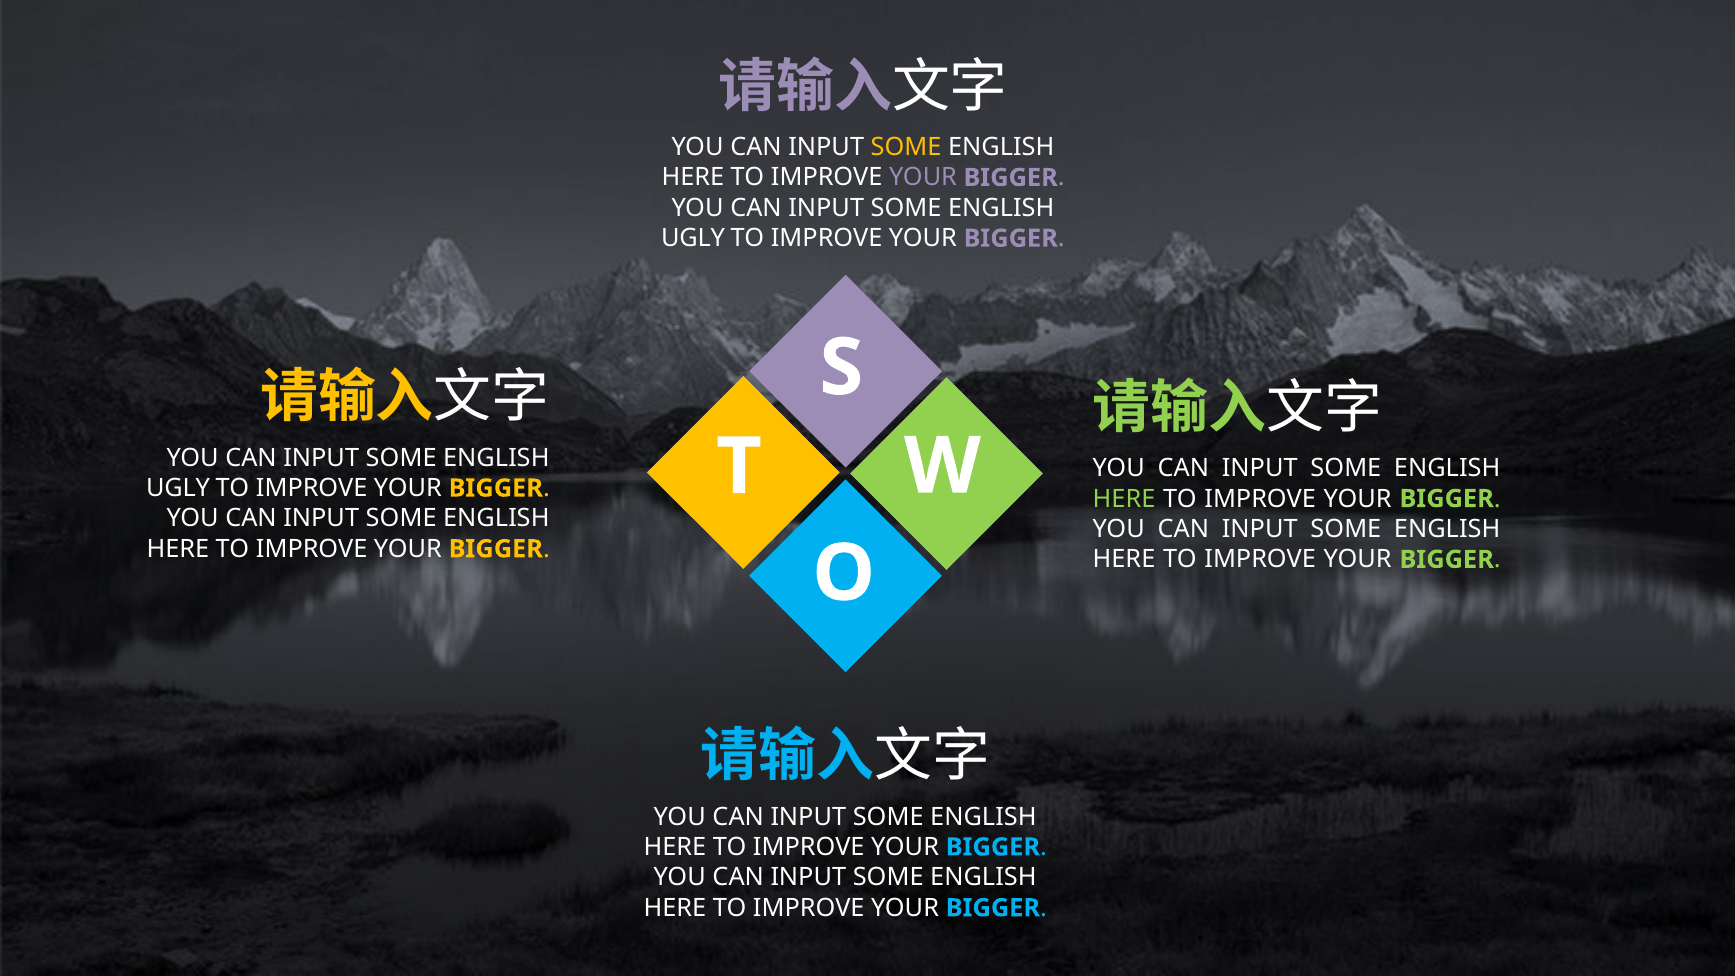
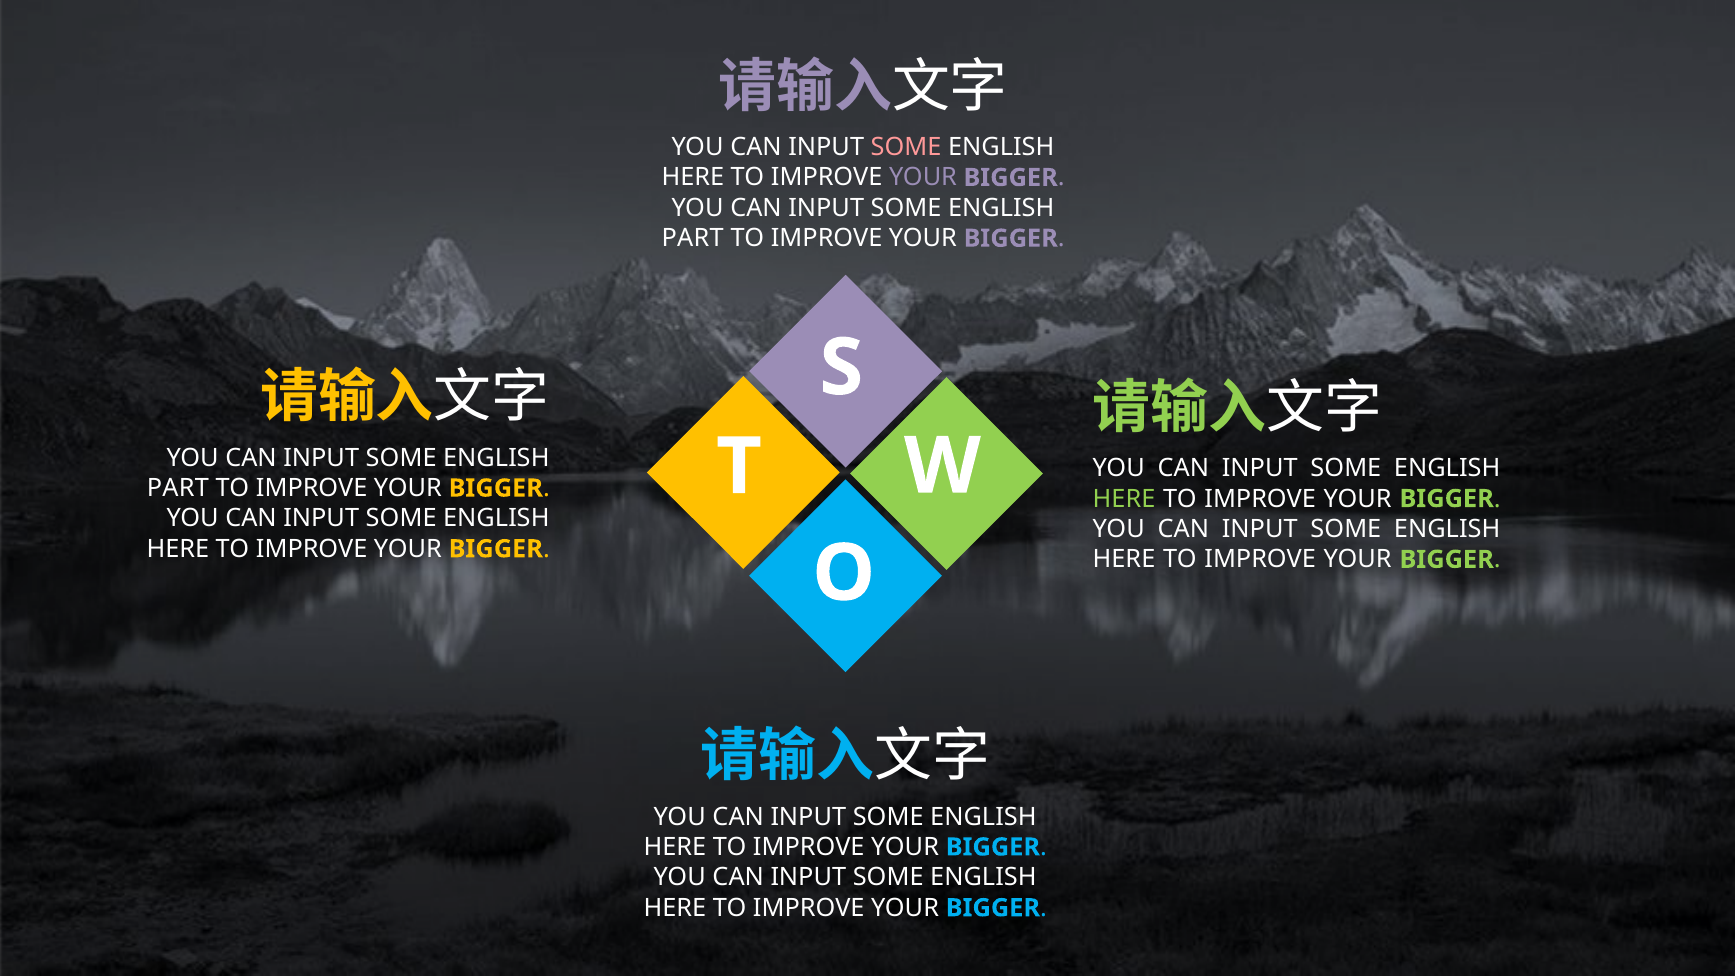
SOME at (906, 147) colour: yellow -> pink
UGLY at (693, 238): UGLY -> PART
UGLY at (178, 488): UGLY -> PART
